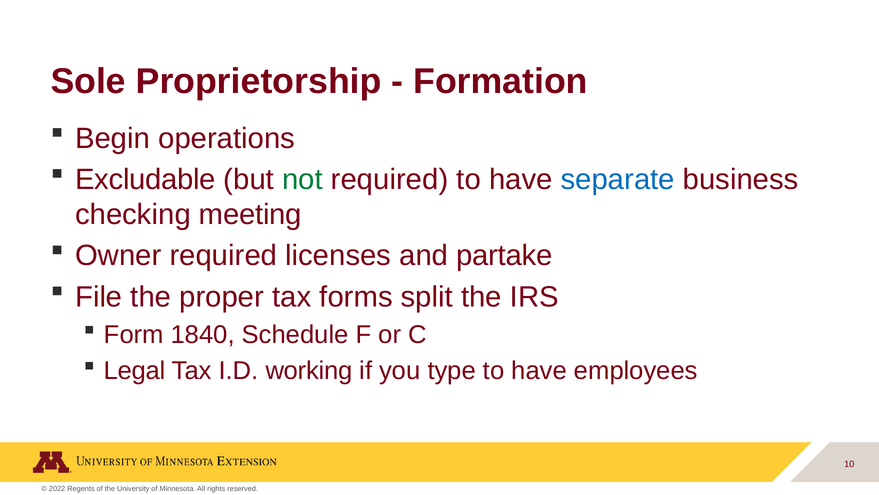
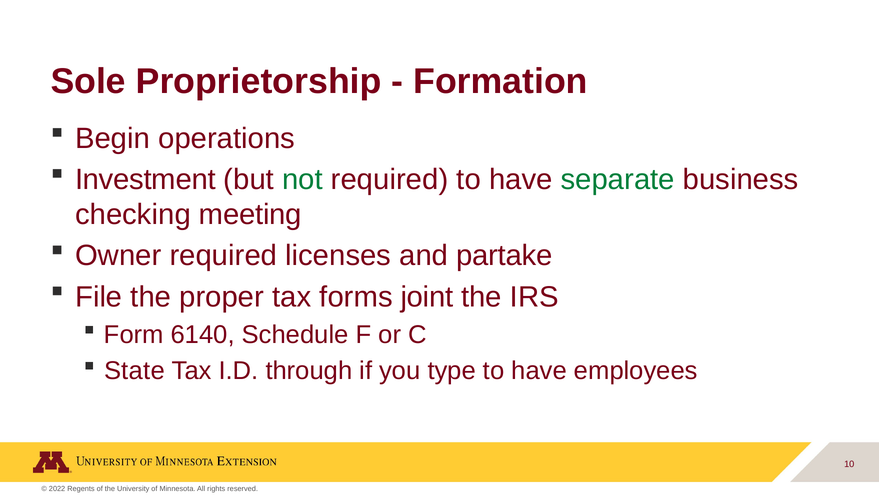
Excludable: Excludable -> Investment
separate colour: blue -> green
split: split -> joint
1840: 1840 -> 6140
Legal: Legal -> State
working: working -> through
